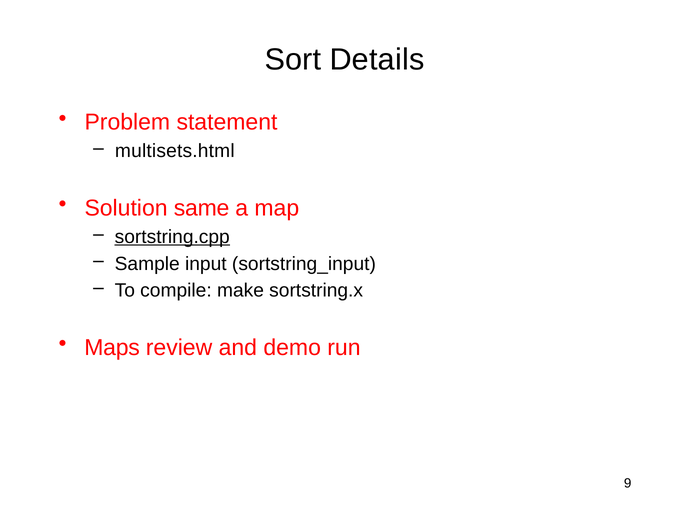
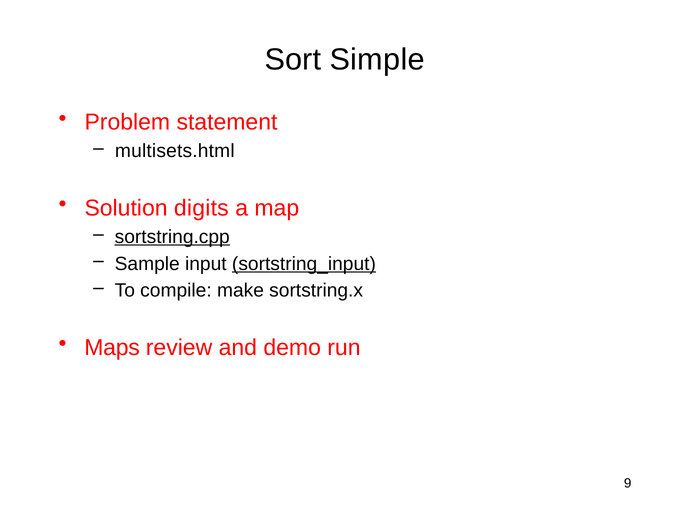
Details: Details -> Simple
same: same -> digits
sortstring_input underline: none -> present
